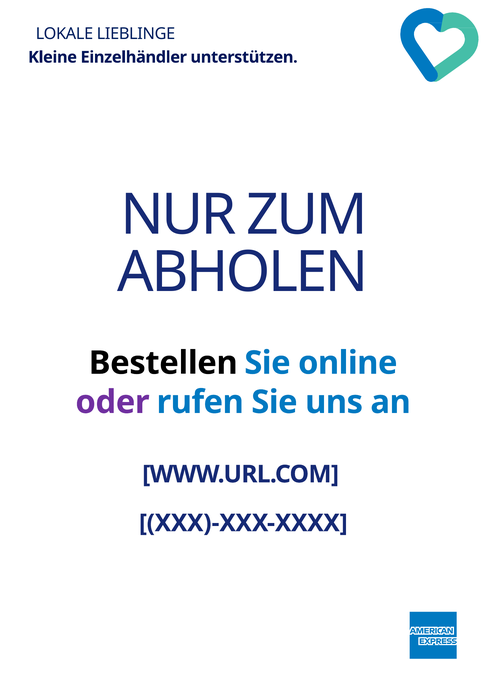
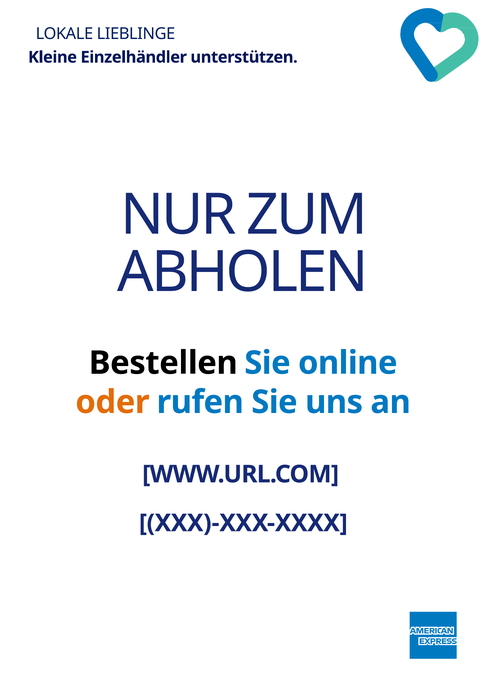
oder colour: purple -> orange
